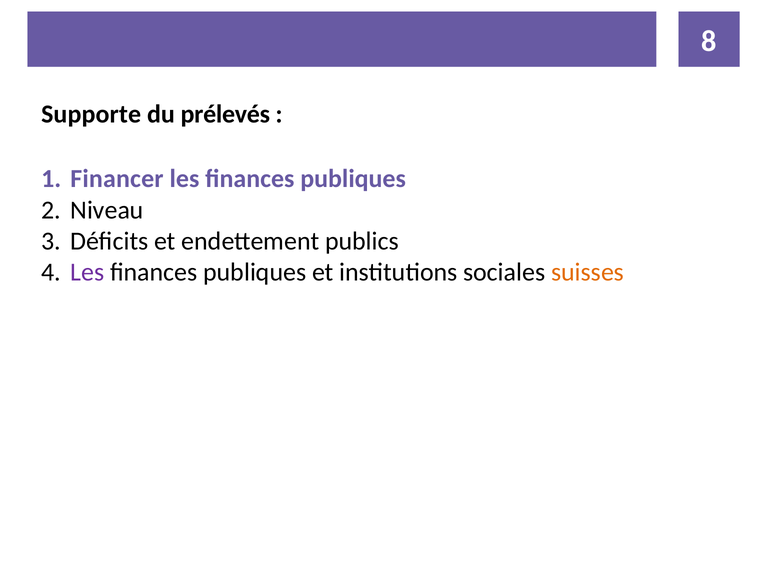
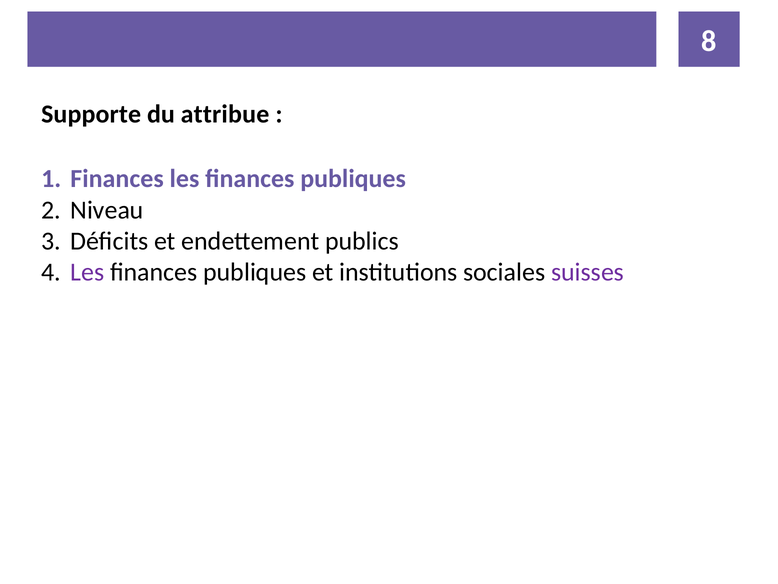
prélevés: prélevés -> attribue
Financer at (117, 179): Financer -> Finances
suisses colour: orange -> purple
